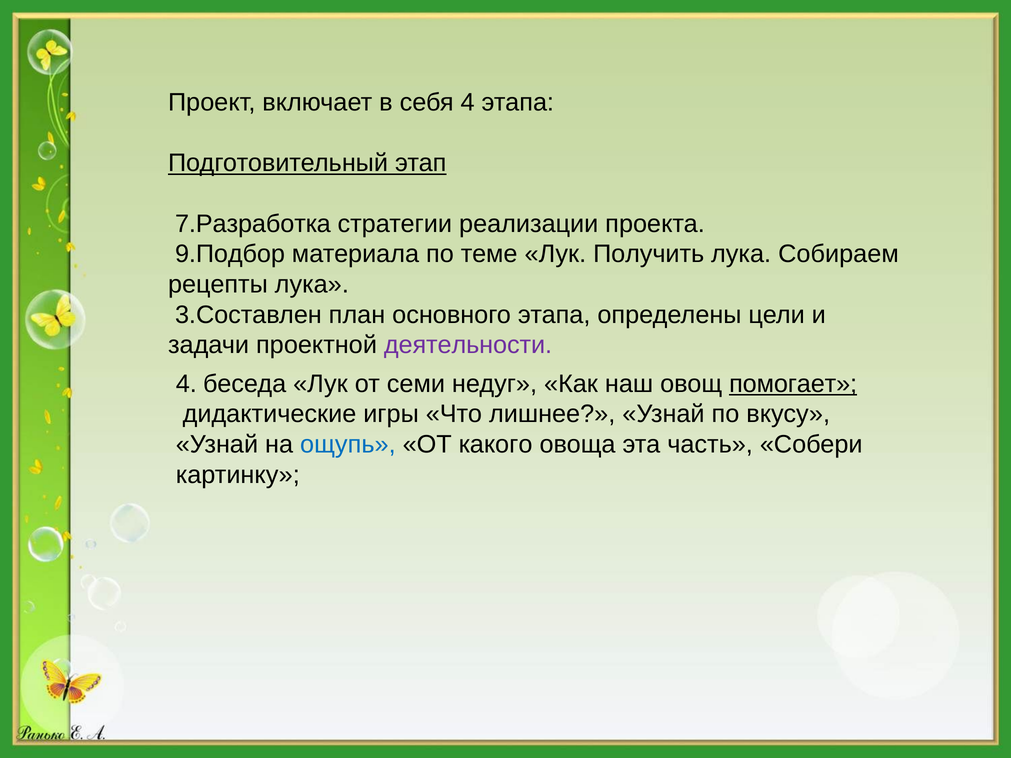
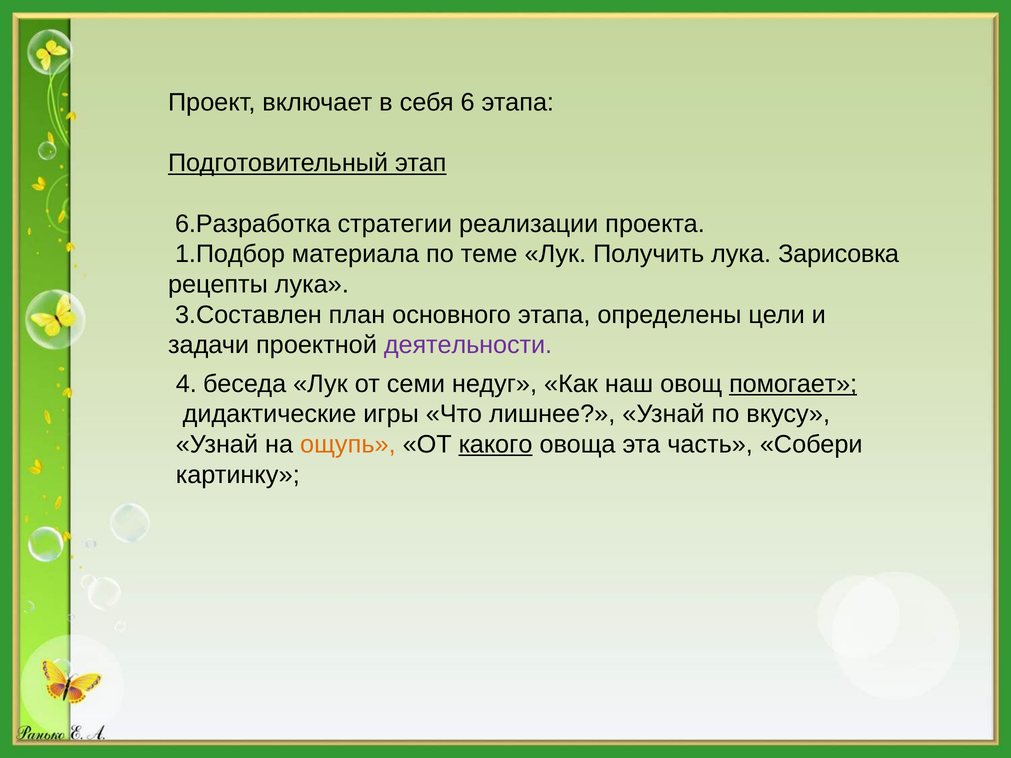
себя 4: 4 -> 6
7.Разработка: 7.Разработка -> 6.Разработка
9.Подбор: 9.Подбор -> 1.Подбор
Собираем: Собираем -> Зарисовка
ощупь colour: blue -> orange
какого underline: none -> present
